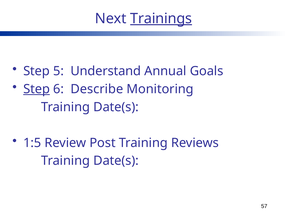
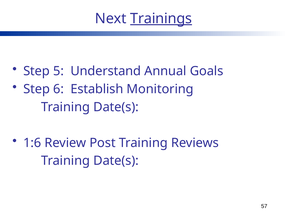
Step at (37, 89) underline: present -> none
Describe: Describe -> Establish
1:5: 1:5 -> 1:6
